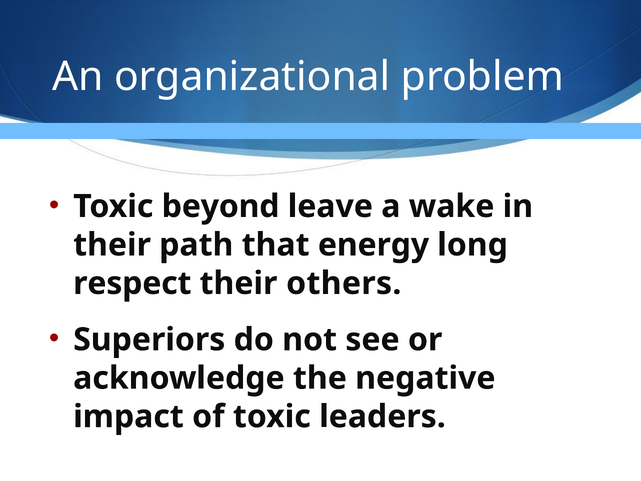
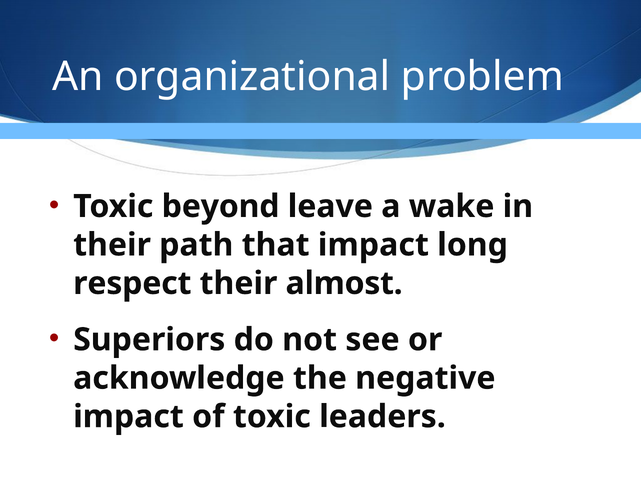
that energy: energy -> impact
others: others -> almost
